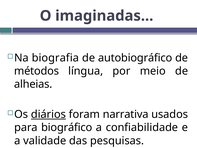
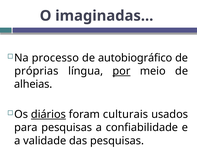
biografia: biografia -> processo
métodos: métodos -> próprias
por underline: none -> present
narrativa: narrativa -> culturais
para biográfico: biográfico -> pesquisas
